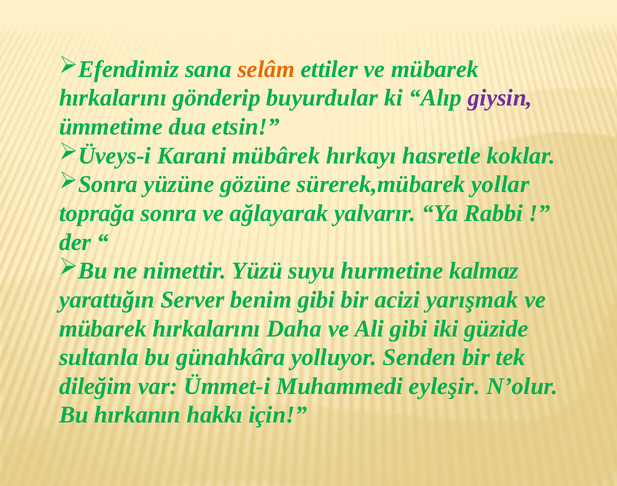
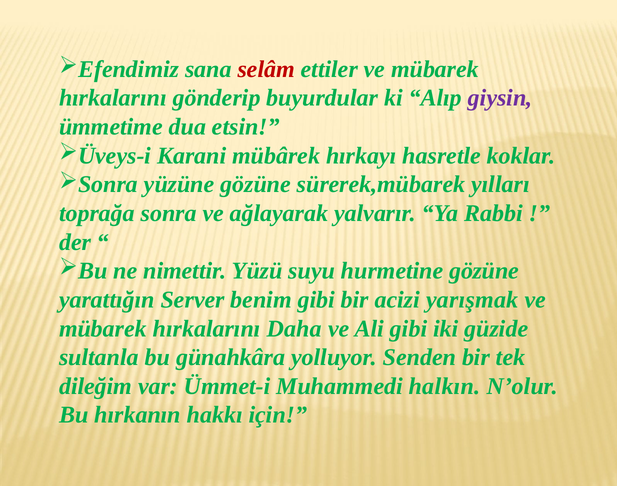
selâm colour: orange -> red
yollar: yollar -> yılları
hurmetine kalmaz: kalmaz -> gözüne
eyleşir: eyleşir -> halkın
